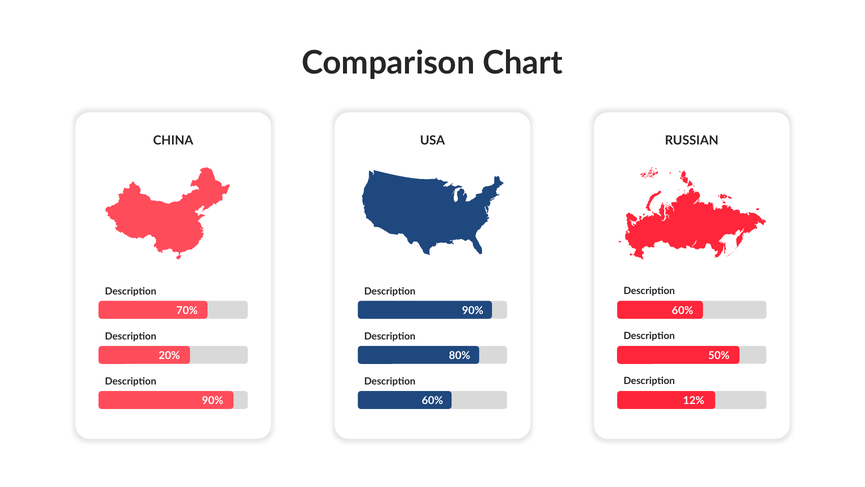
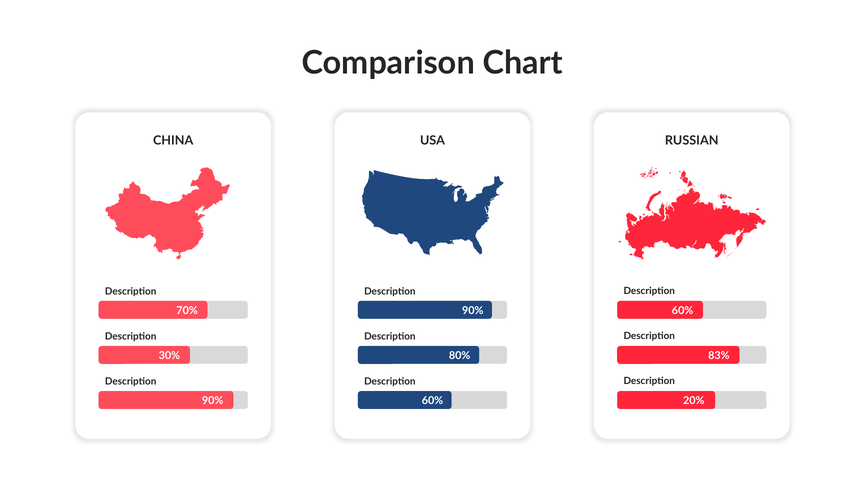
20%: 20% -> 30%
50%: 50% -> 83%
12%: 12% -> 20%
